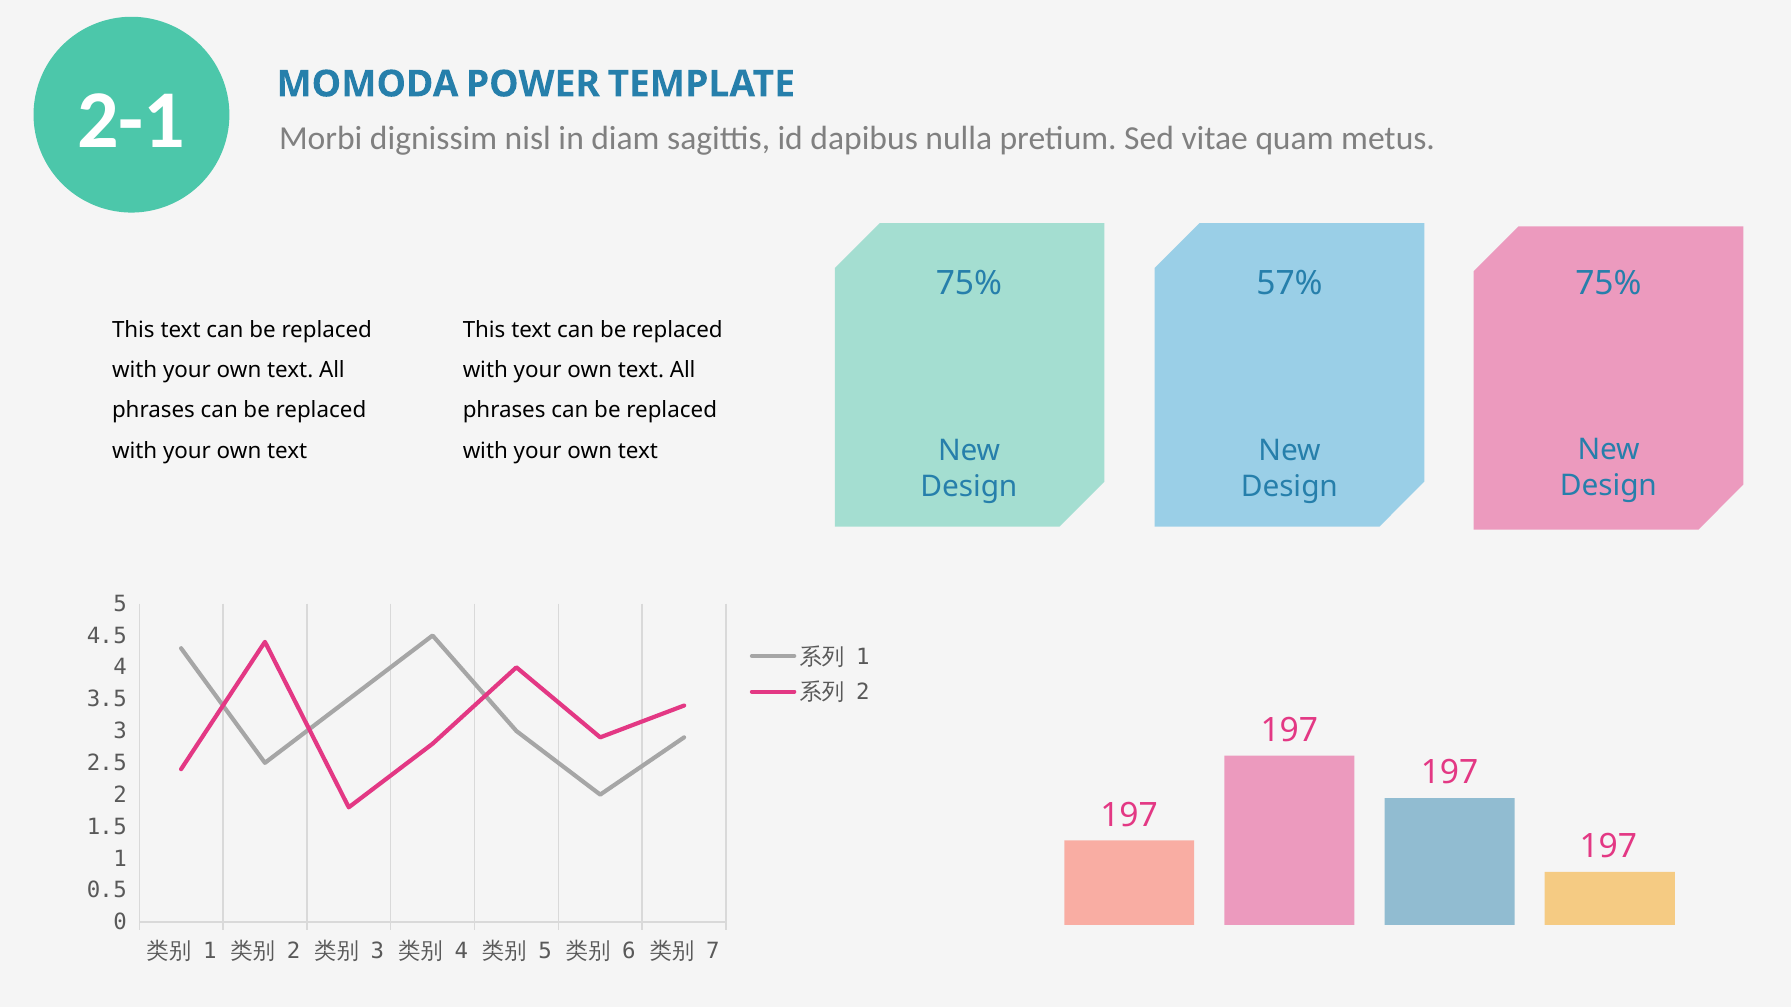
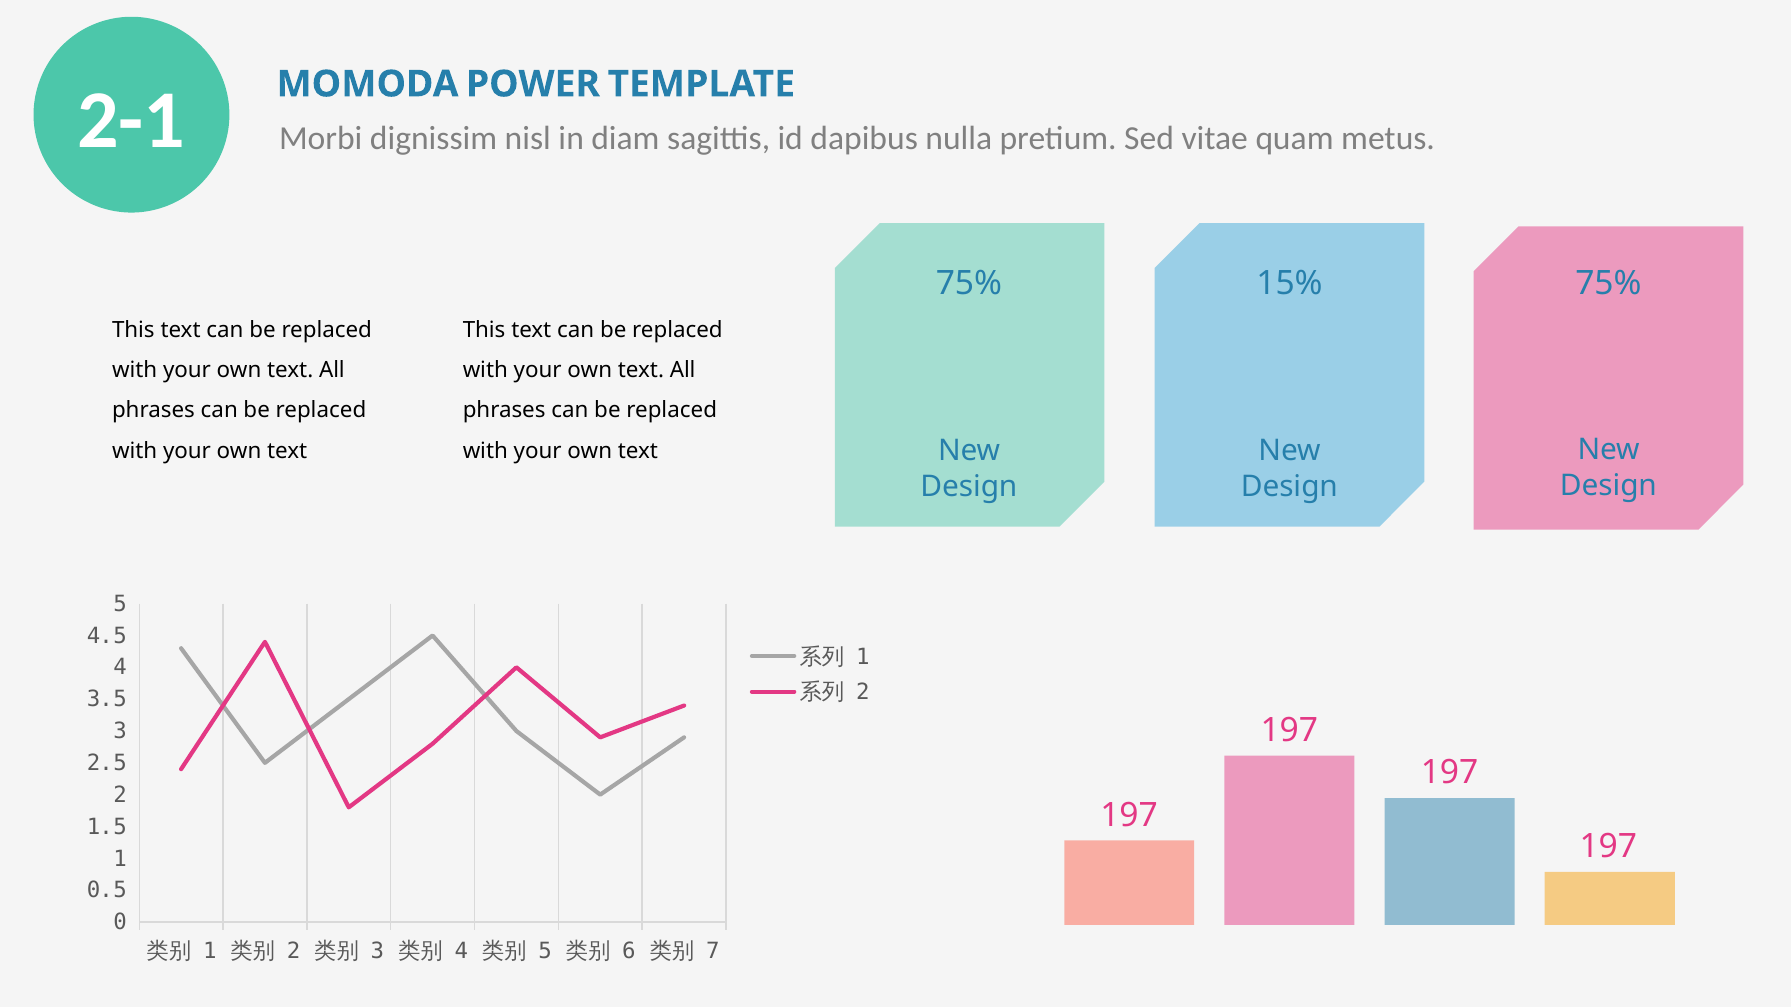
57%: 57% -> 15%
